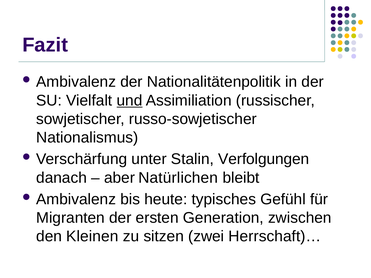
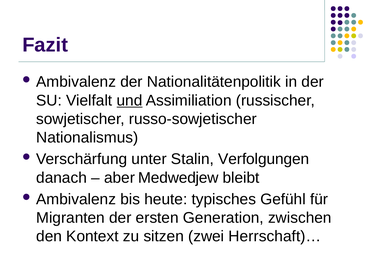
Natürlichen: Natürlichen -> Medwedjew
Kleinen: Kleinen -> Kontext
